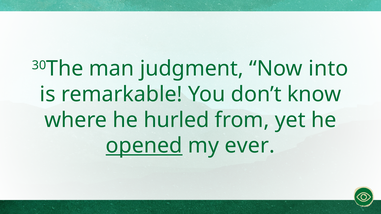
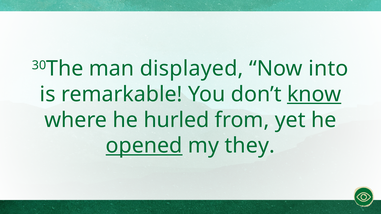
judgment: judgment -> displayed
know underline: none -> present
ever: ever -> they
